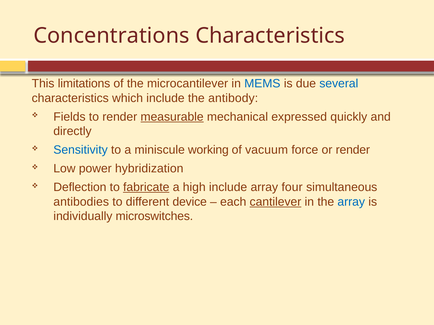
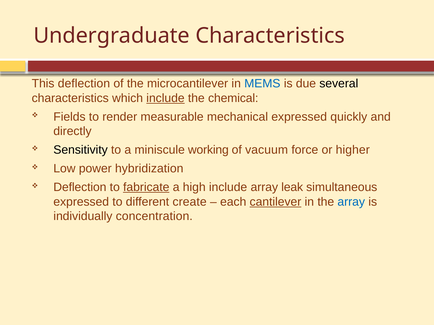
Concentrations: Concentrations -> Undergraduate
This limitations: limitations -> deflection
several colour: blue -> black
include at (165, 98) underline: none -> present
antibody: antibody -> chemical
measurable underline: present -> none
Sensitivity colour: blue -> black
or render: render -> higher
four: four -> leak
antibodies at (81, 202): antibodies -> expressed
device: device -> create
microswitches: microswitches -> concentration
